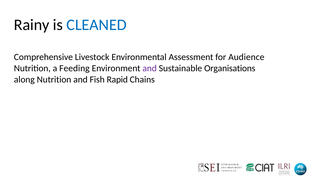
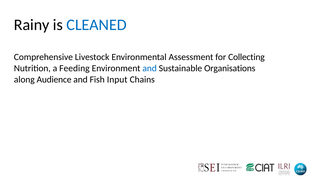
Audience: Audience -> Collecting
and at (150, 68) colour: purple -> blue
along Nutrition: Nutrition -> Audience
Rapid: Rapid -> Input
